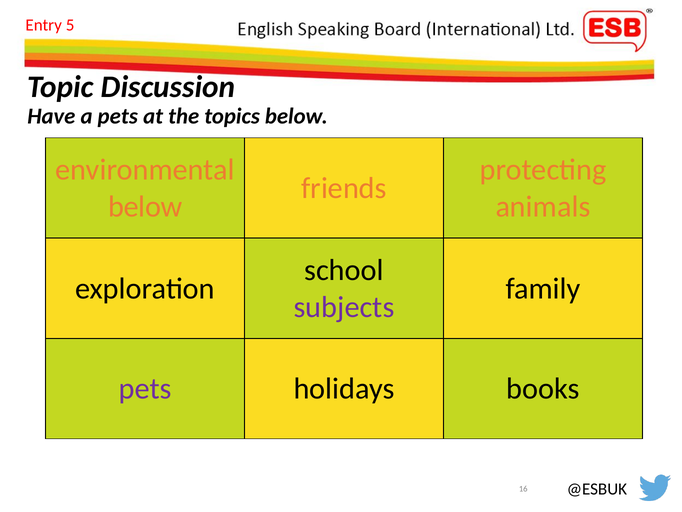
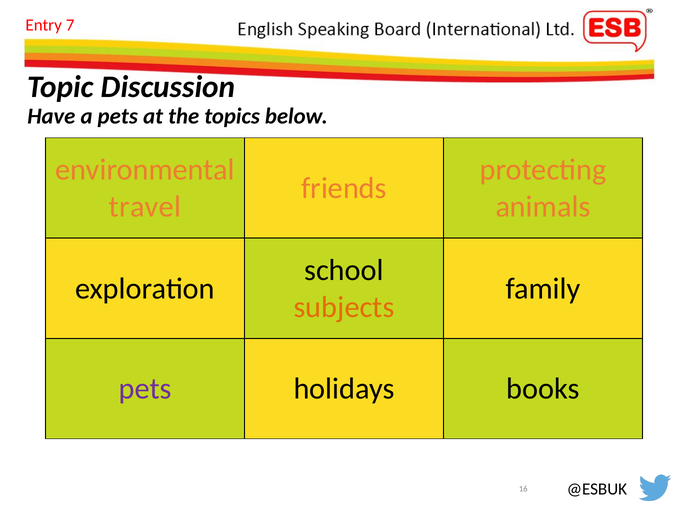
5: 5 -> 7
below at (145, 207): below -> travel
subjects colour: purple -> orange
